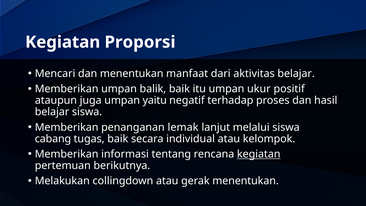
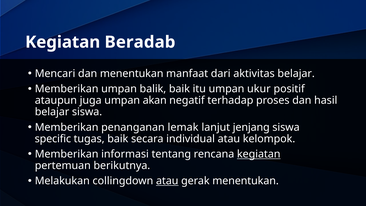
Proporsi: Proporsi -> Beradab
yaitu: yaitu -> akan
melalui: melalui -> jenjang
cabang: cabang -> specific
atau at (167, 181) underline: none -> present
